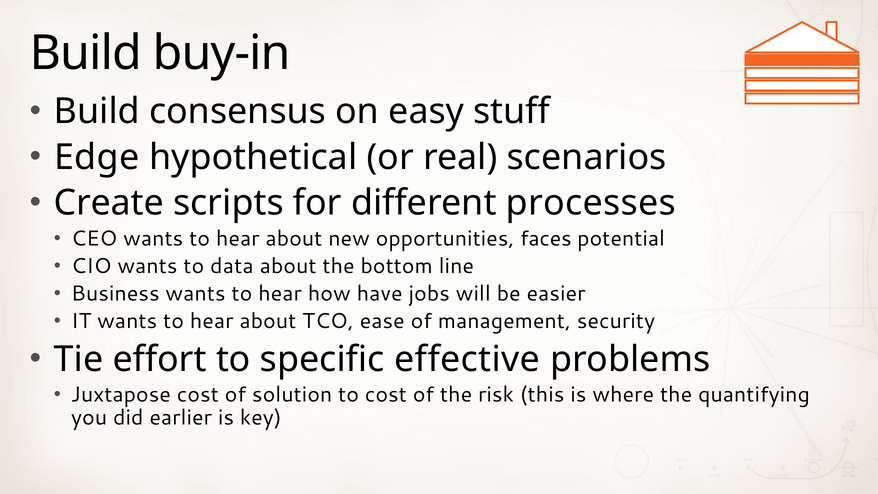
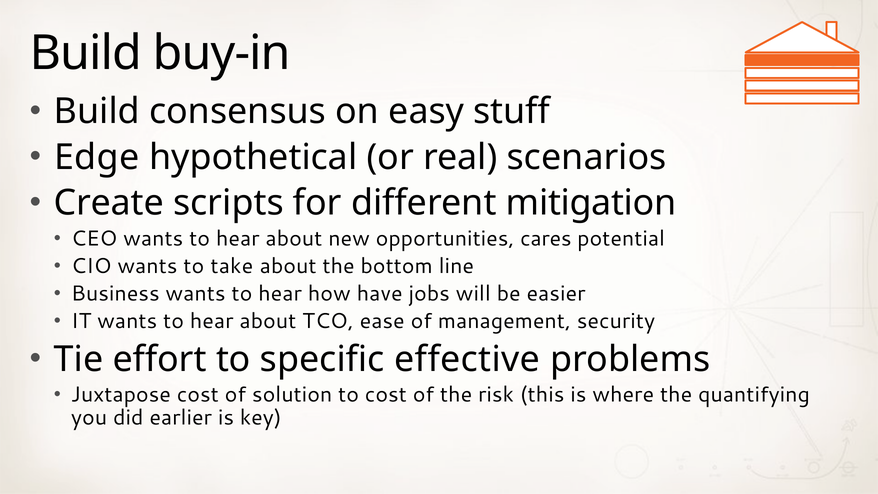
processes: processes -> mitigation
faces: faces -> cares
data: data -> take
